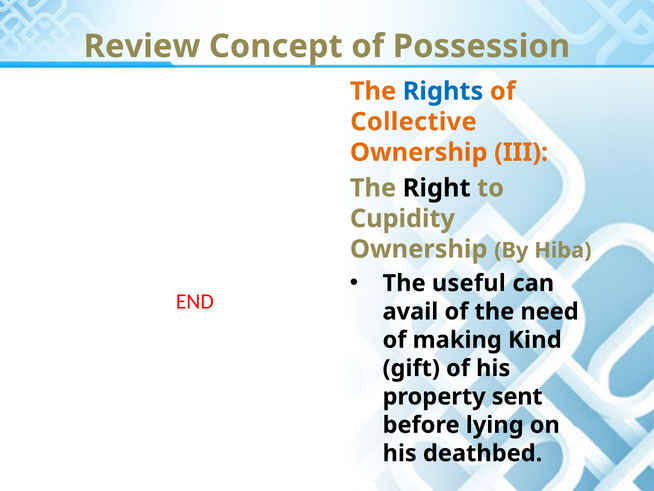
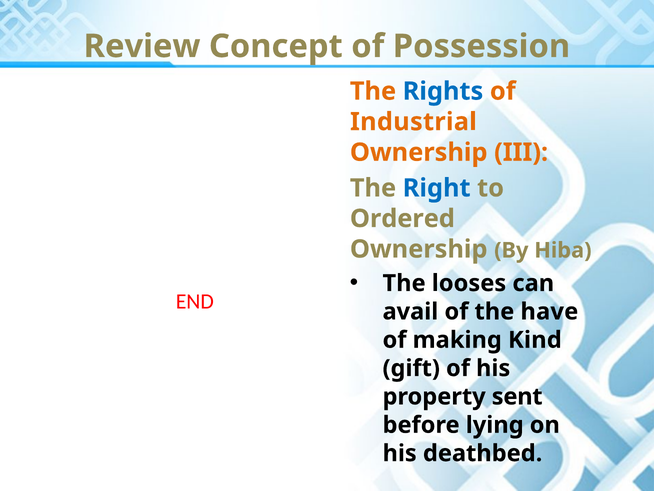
Collective: Collective -> Industrial
Right colour: black -> blue
Cupidity: Cupidity -> Ordered
useful: useful -> looses
need: need -> have
